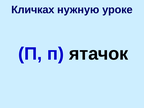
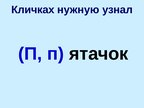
уроке: уроке -> узнал
